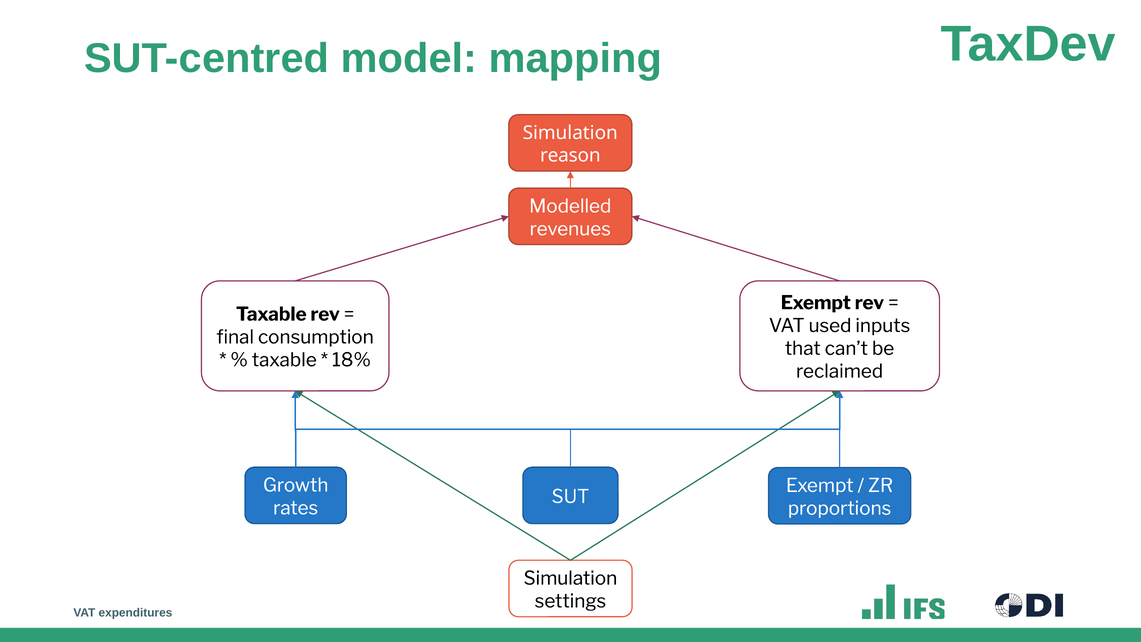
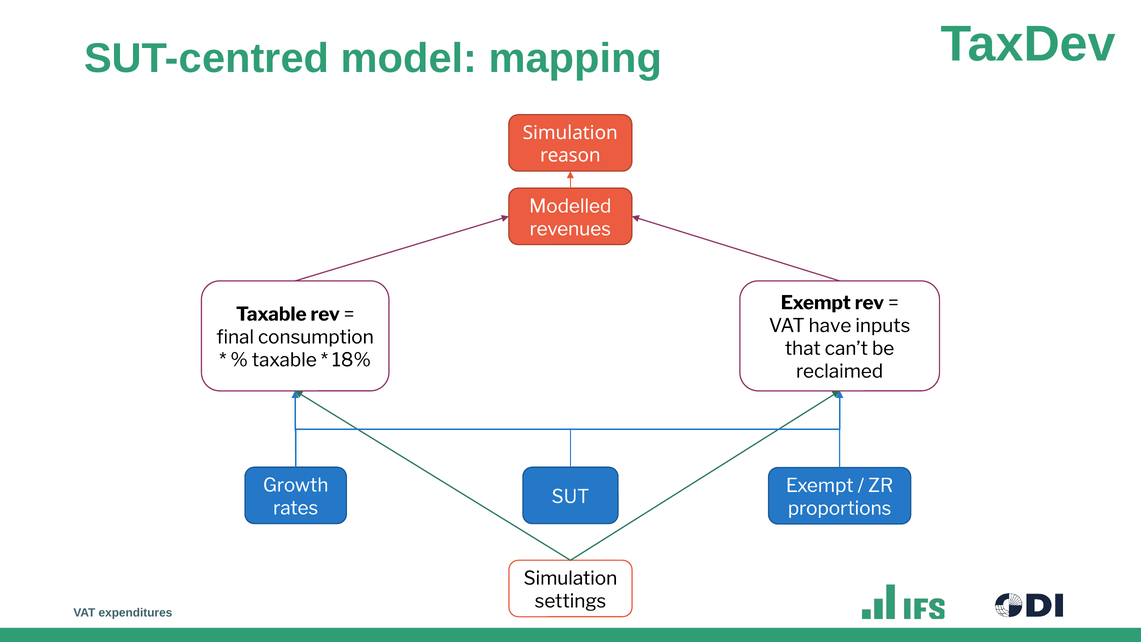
used: used -> have
